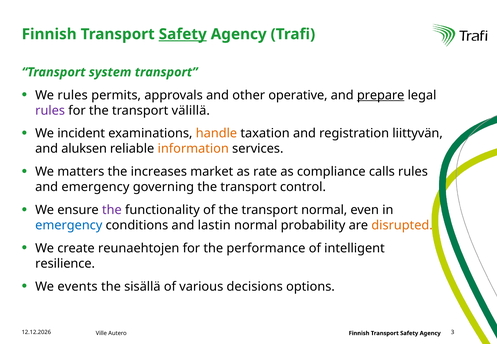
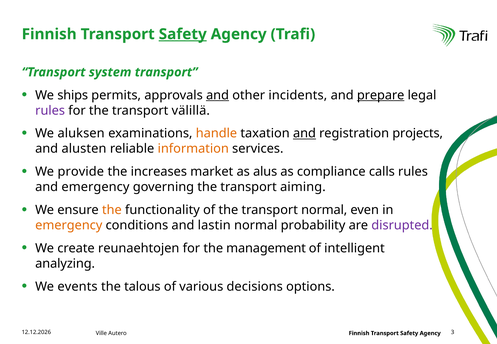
We rules: rules -> ships
and at (218, 95) underline: none -> present
operative: operative -> incidents
incident: incident -> aluksen
and at (304, 134) underline: none -> present
liittyvän: liittyvän -> projects
aluksen: aluksen -> alusten
matters: matters -> provide
rate: rate -> alus
control: control -> aiming
the at (112, 210) colour: purple -> orange
emergency at (69, 225) colour: blue -> orange
disrupted colour: orange -> purple
performance: performance -> management
resilience: resilience -> analyzing
sisällä: sisällä -> talous
